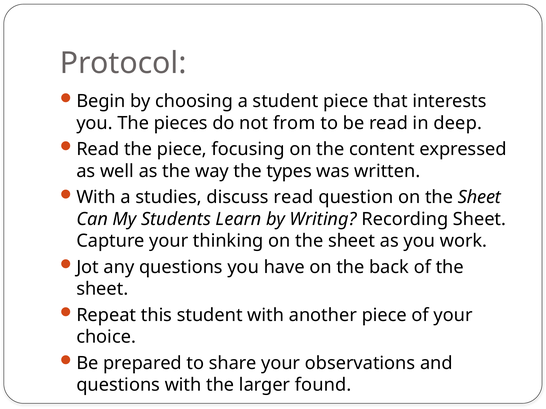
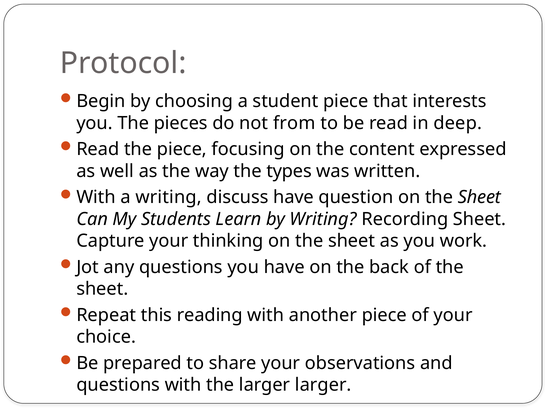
a studies: studies -> writing
discuss read: read -> have
this student: student -> reading
larger found: found -> larger
